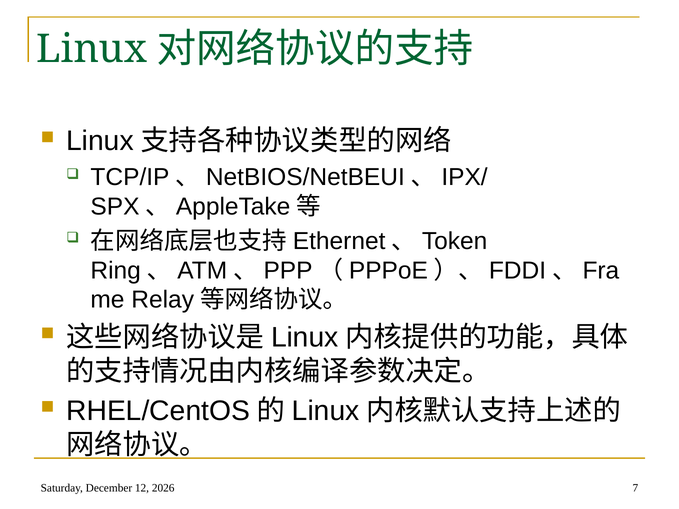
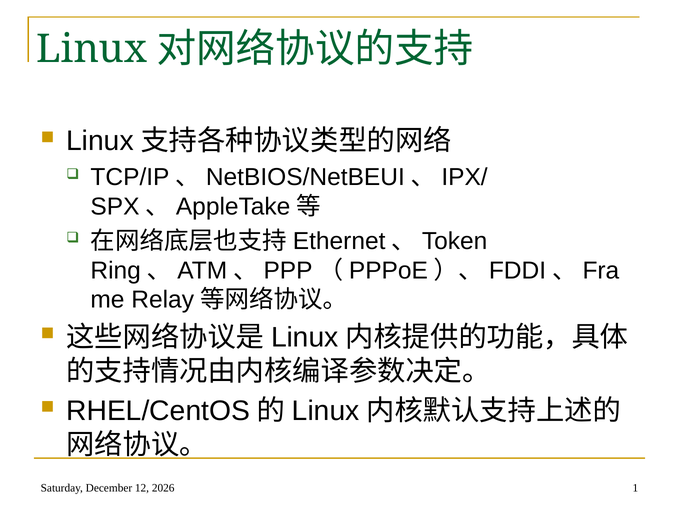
7: 7 -> 1
